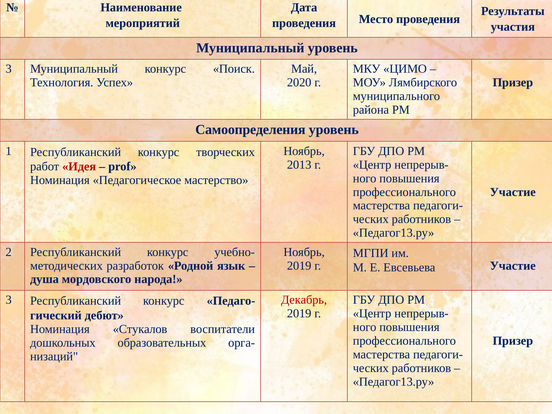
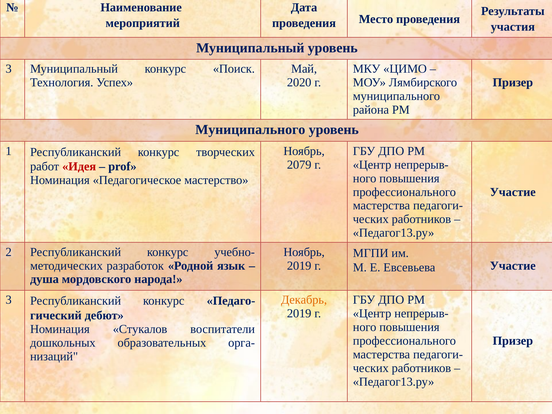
Самоопределения at (250, 130): Самоопределения -> Муниципального
2013: 2013 -> 2079
Декабрь colour: red -> orange
